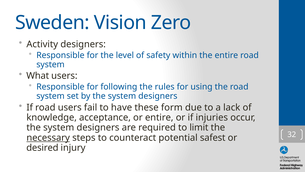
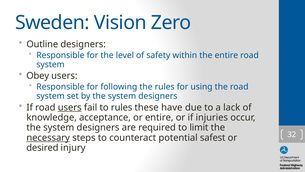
Activity: Activity -> Outline
What: What -> Obey
users at (70, 107) underline: none -> present
to have: have -> rules
form: form -> have
